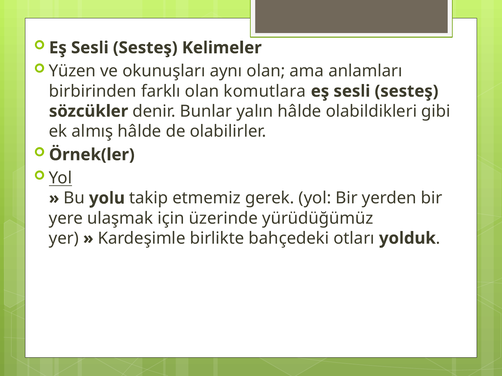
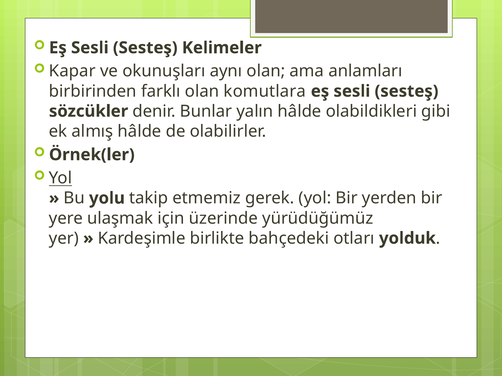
Yüzen: Yüzen -> Kapar
